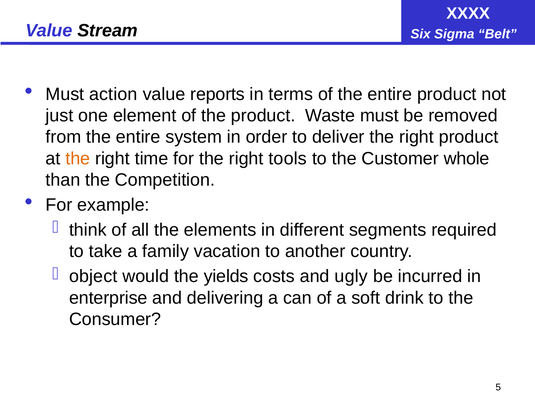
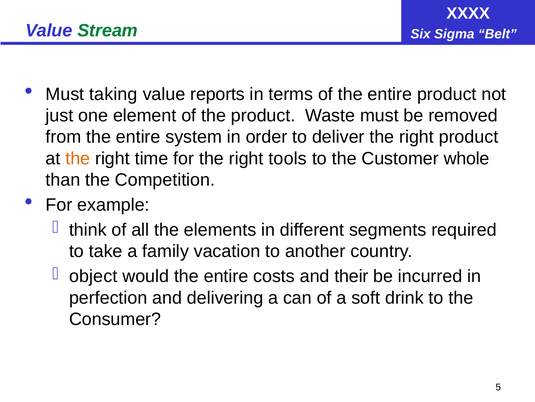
Stream colour: black -> green
action: action -> taking
would the yields: yields -> entire
ugly: ugly -> their
enterprise: enterprise -> perfection
